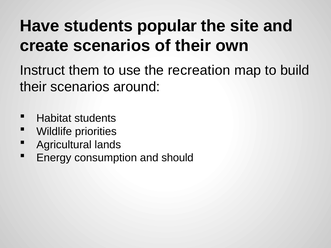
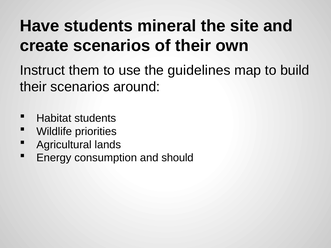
popular: popular -> mineral
recreation: recreation -> guidelines
